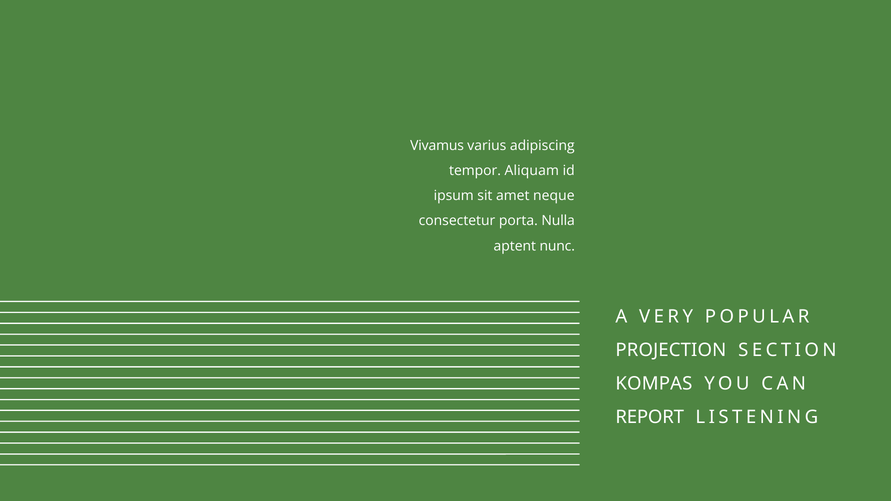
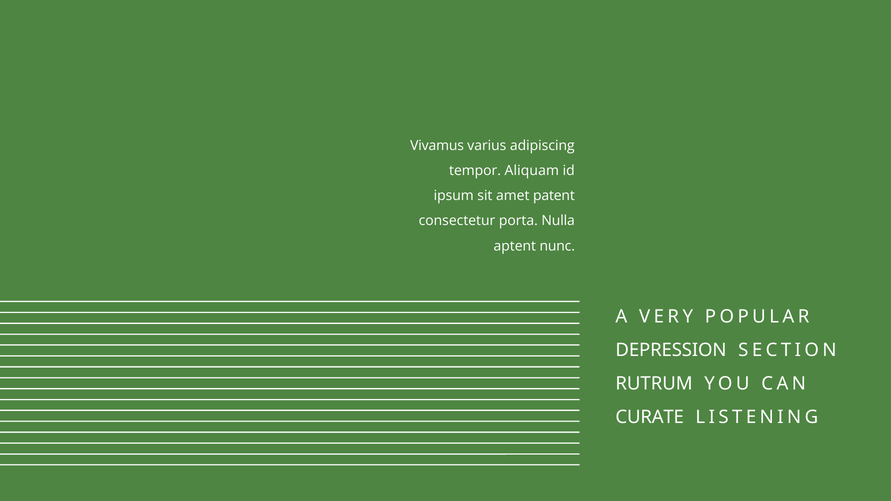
neque: neque -> patent
PROJECTION: PROJECTION -> DEPRESSION
KOMPAS: KOMPAS -> RUTRUM
REPORT: REPORT -> CURATE
